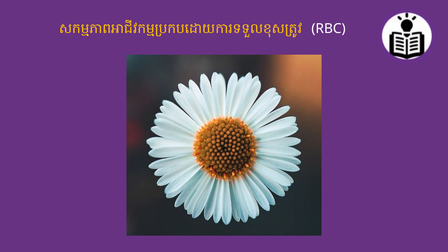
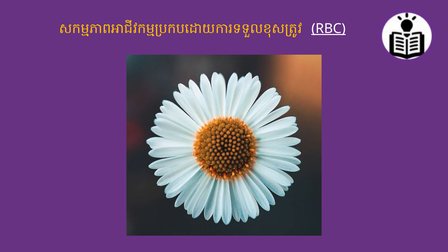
RBC underline: none -> present
